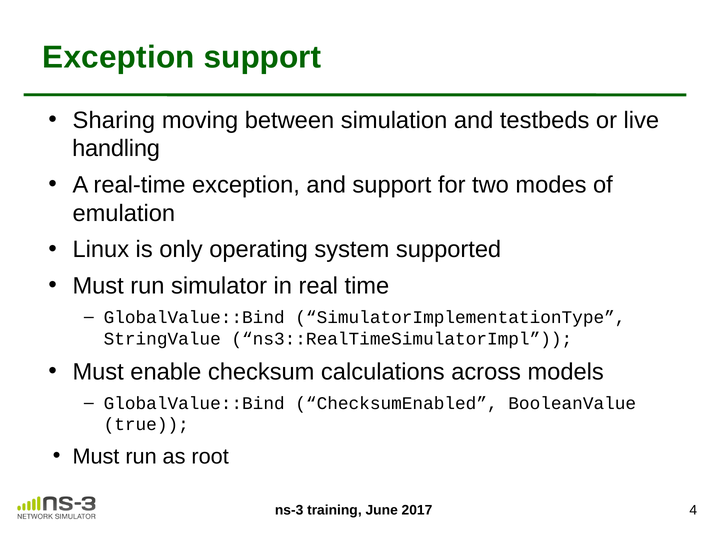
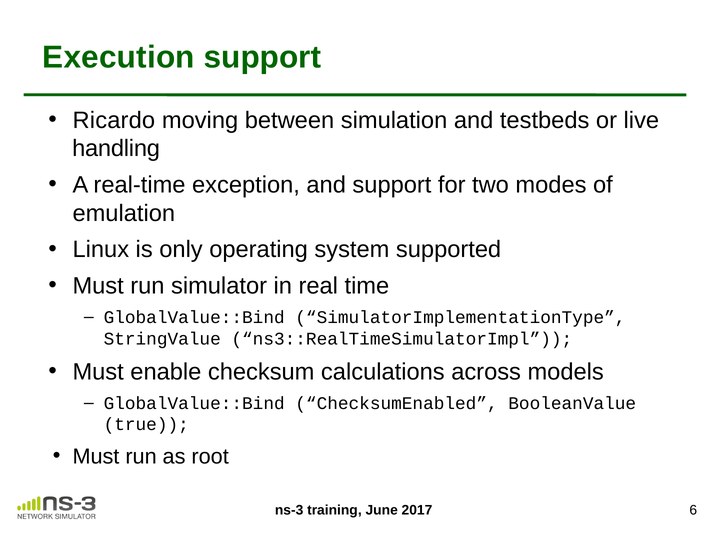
Exception at (119, 57): Exception -> Execution
Sharing: Sharing -> Ricardo
4: 4 -> 6
